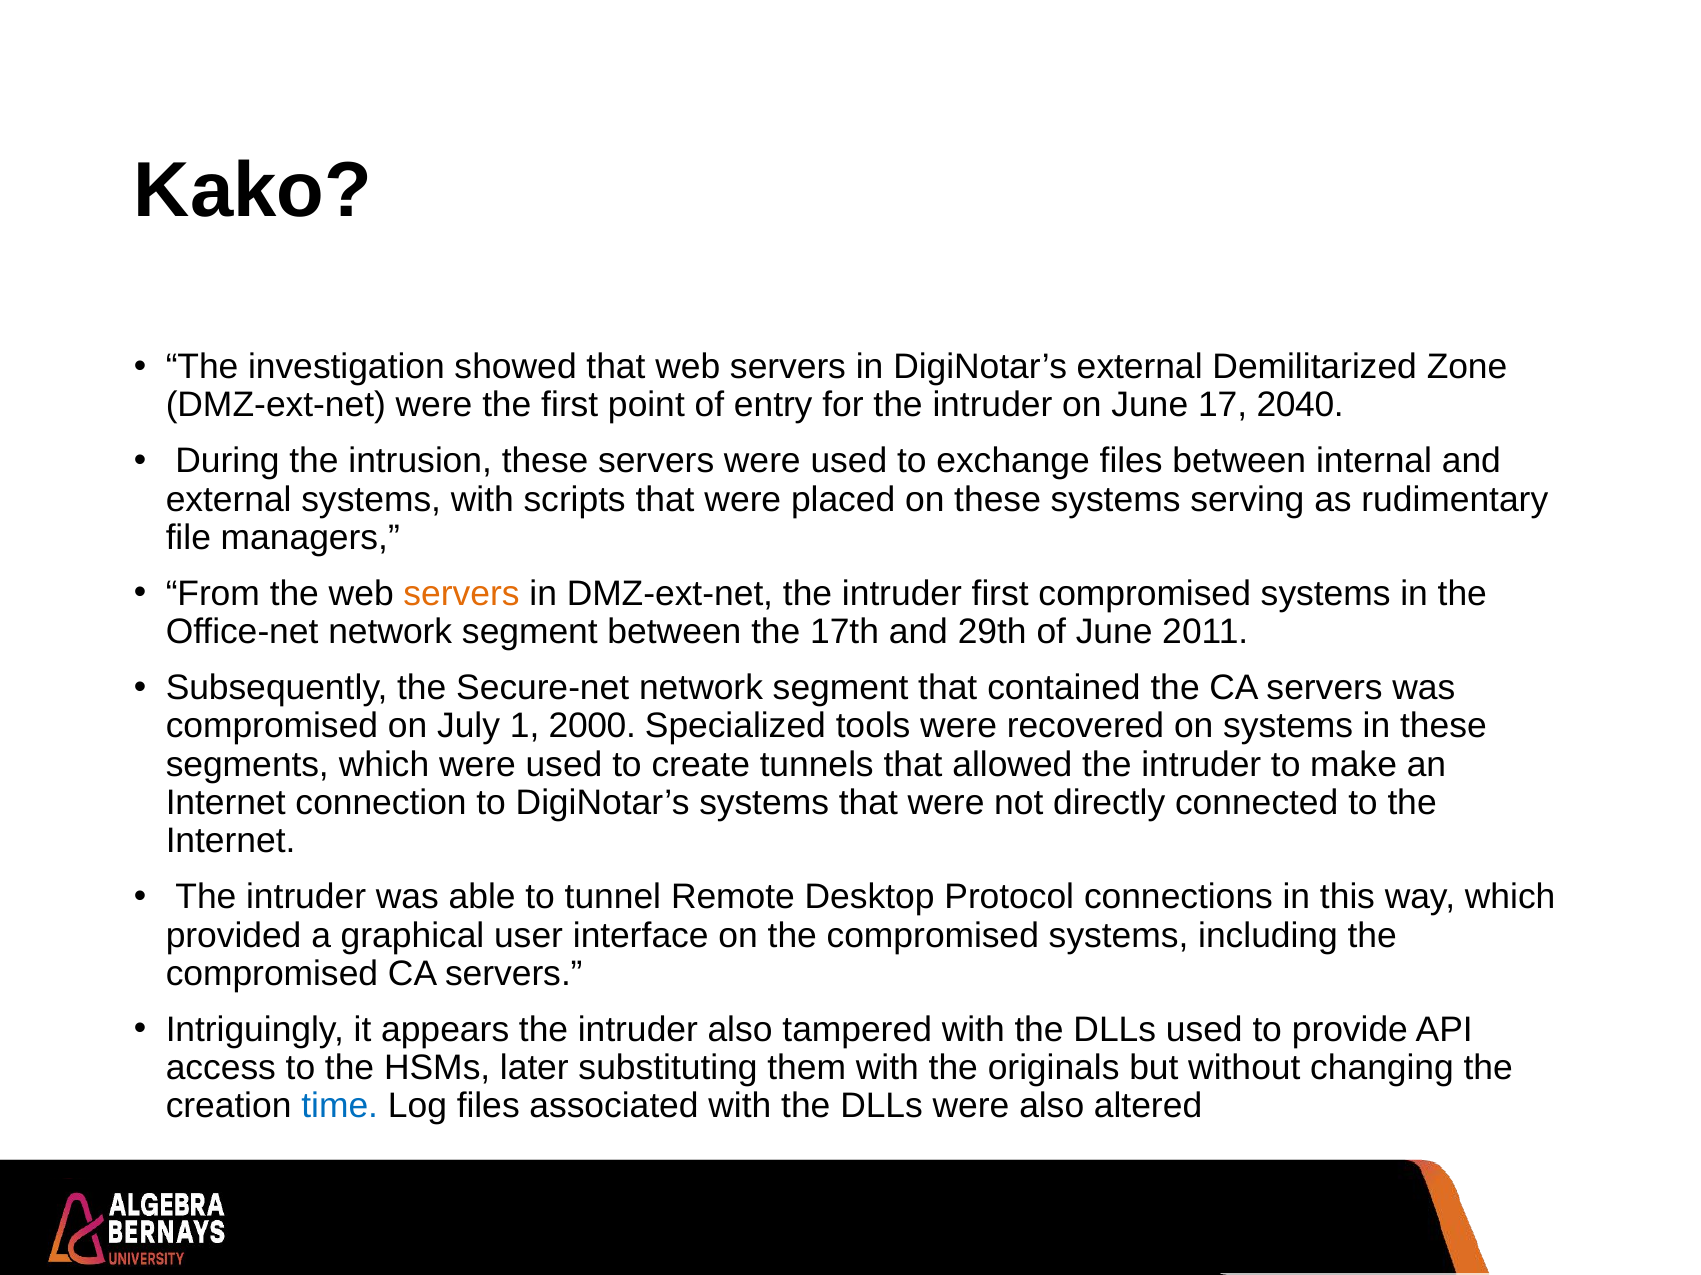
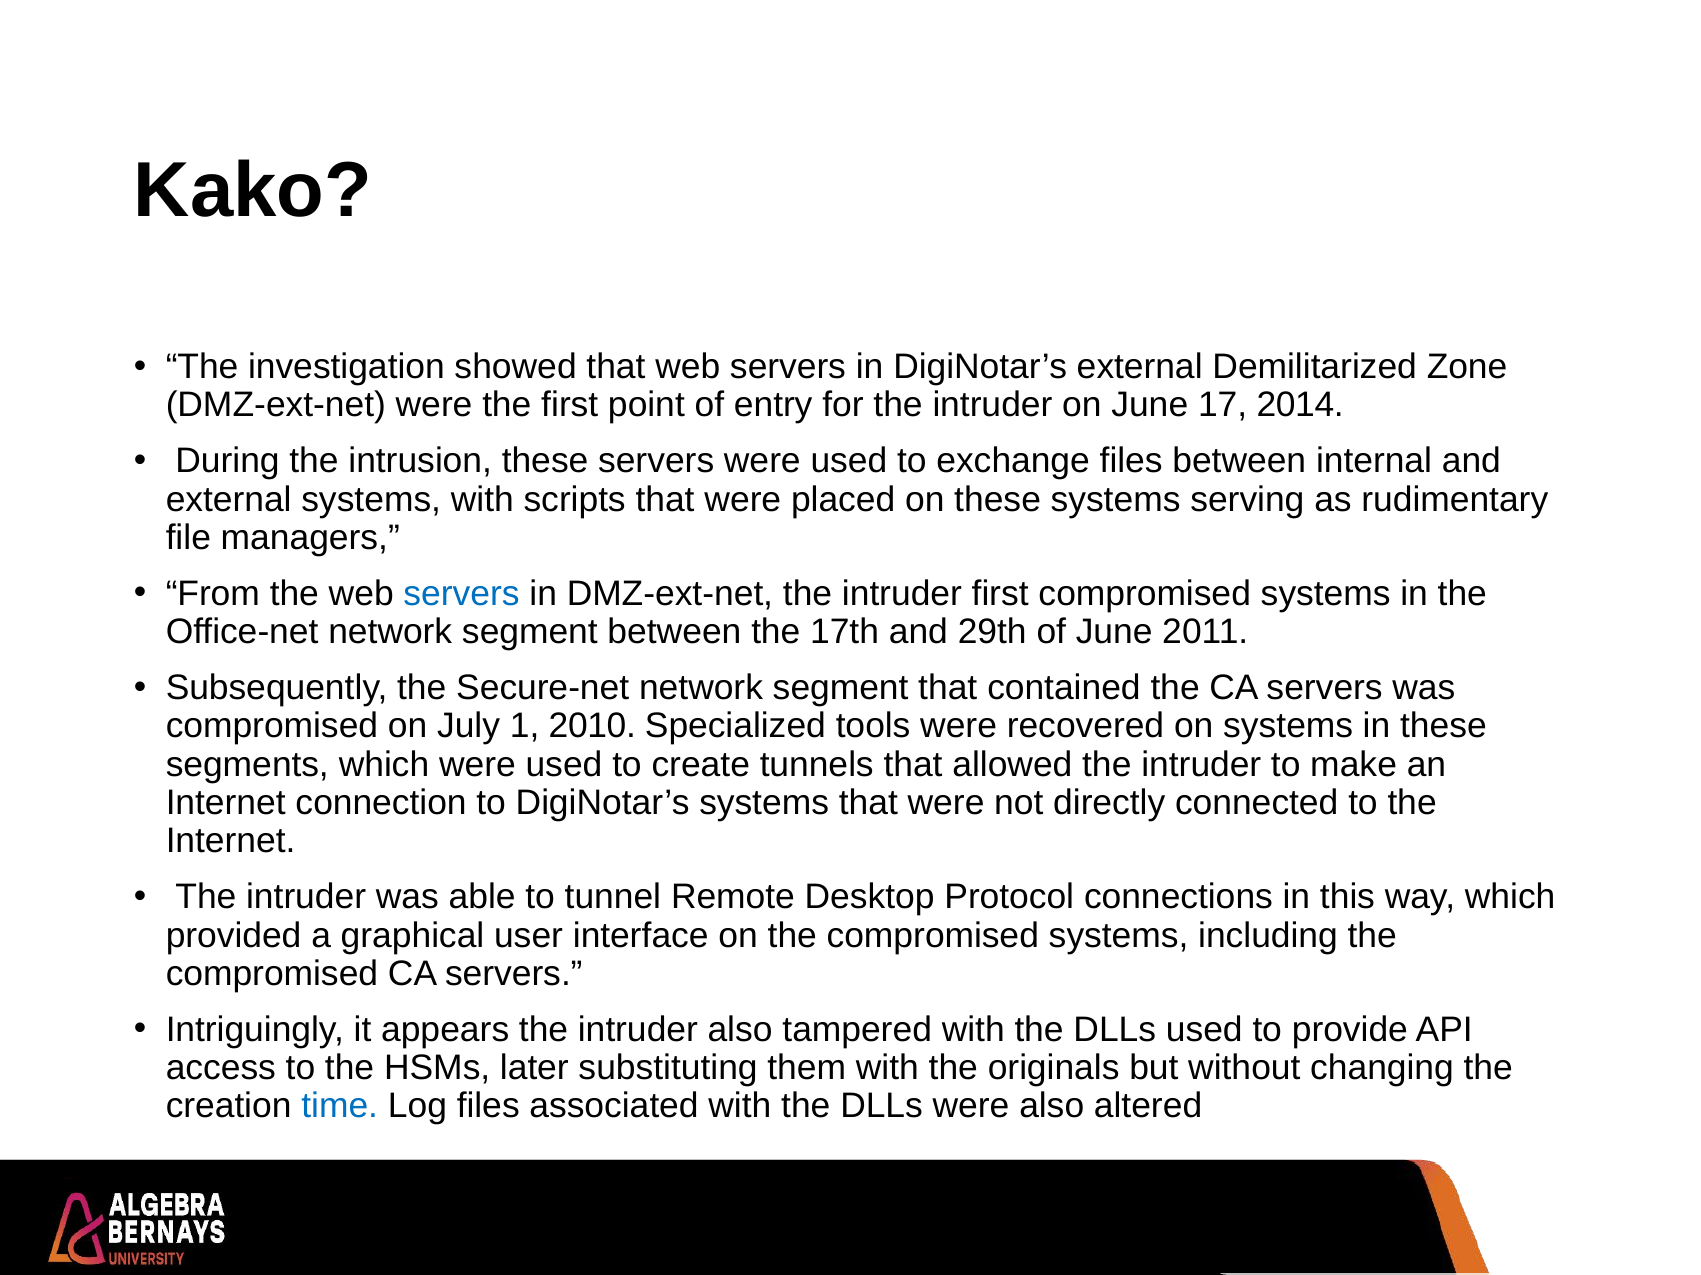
2040: 2040 -> 2014
servers at (462, 594) colour: orange -> blue
2000: 2000 -> 2010
